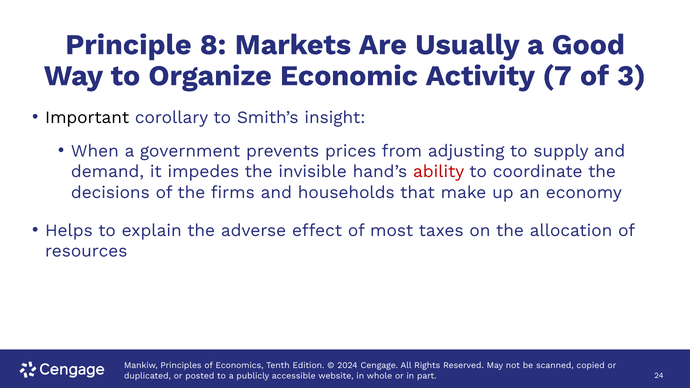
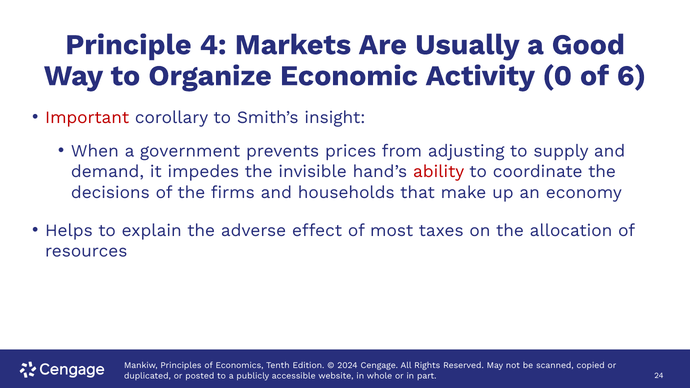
8: 8 -> 4
7: 7 -> 0
3: 3 -> 6
Important colour: black -> red
